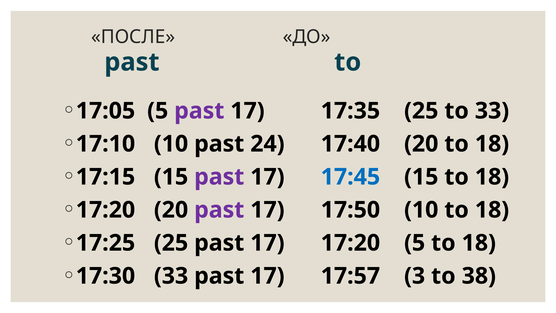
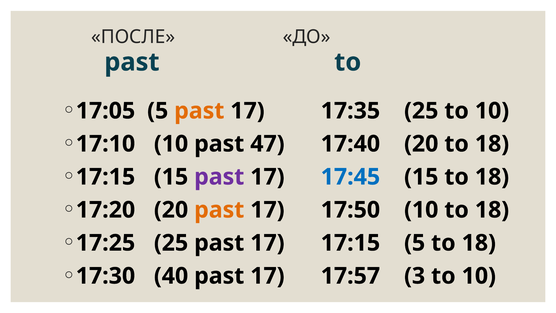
past at (199, 111) colour: purple -> orange
25 to 33: 33 -> 10
24: 24 -> 47
past at (219, 210) colour: purple -> orange
17 17:20: 17:20 -> 17:15
17:30 33: 33 -> 40
3 to 38: 38 -> 10
